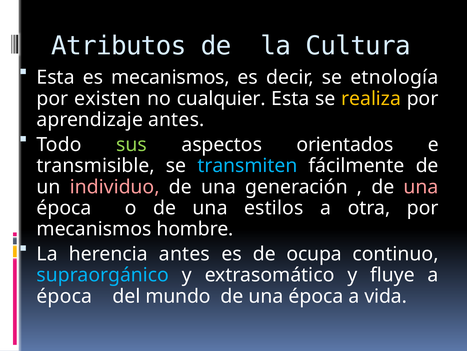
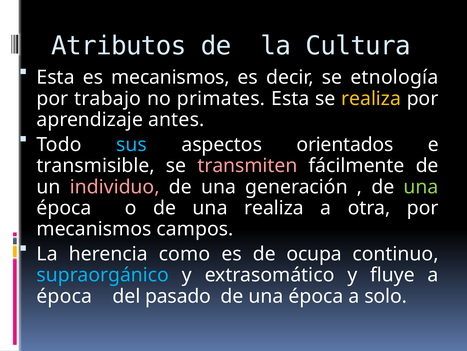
existen: existen -> trabajo
cualquier: cualquier -> primates
sus colour: light green -> light blue
transmiten colour: light blue -> pink
una at (421, 187) colour: pink -> light green
una estilos: estilos -> realiza
hombre: hombre -> campos
herencia antes: antes -> como
mundo: mundo -> pasado
vida: vida -> solo
